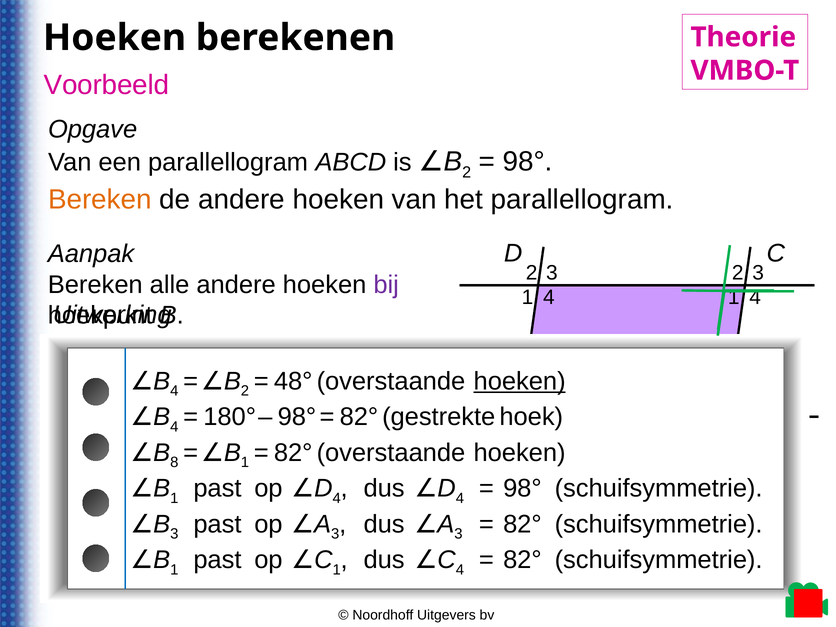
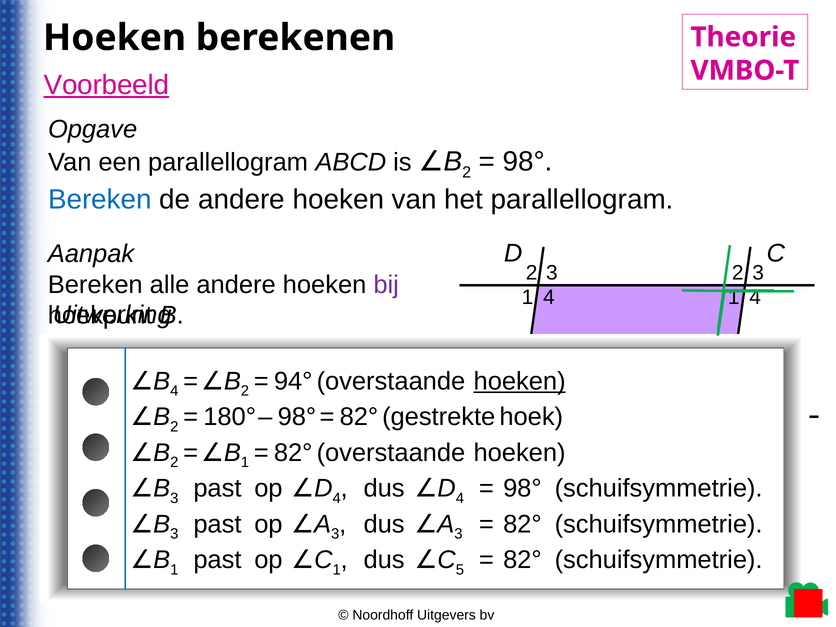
Voorbeeld underline: none -> present
Bereken at (100, 200) colour: orange -> blue
48°: 48° -> 94°
4 at (174, 427): 4 -> 2
8 at (174, 463): 8 -> 2
1 at (174, 498): 1 -> 3
4 at (460, 570): 4 -> 5
